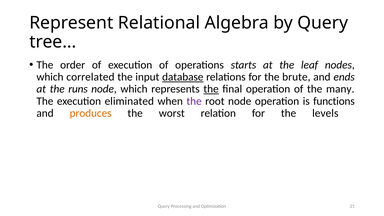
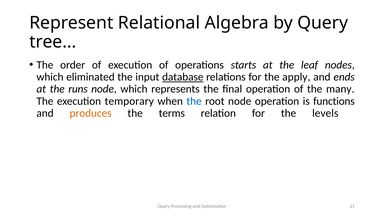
correlated: correlated -> eliminated
brute: brute -> apply
the at (211, 89) underline: present -> none
eliminated: eliminated -> temporary
the at (194, 101) colour: purple -> blue
worst: worst -> terms
